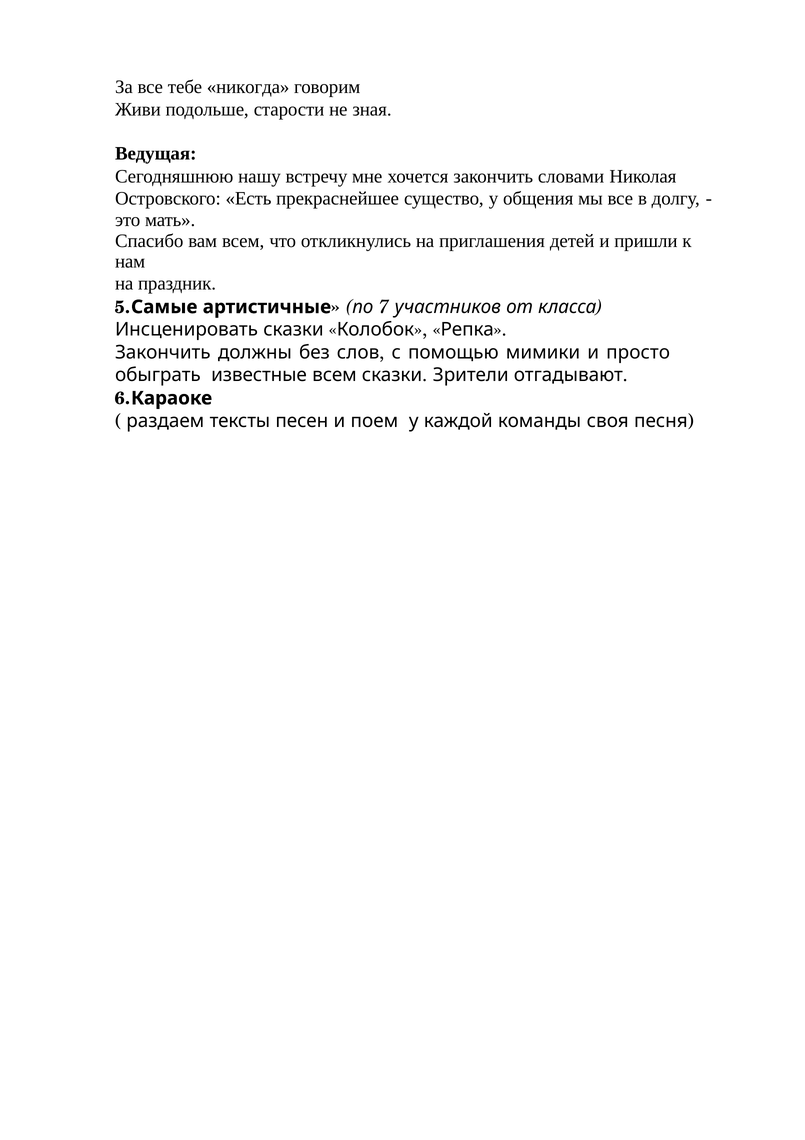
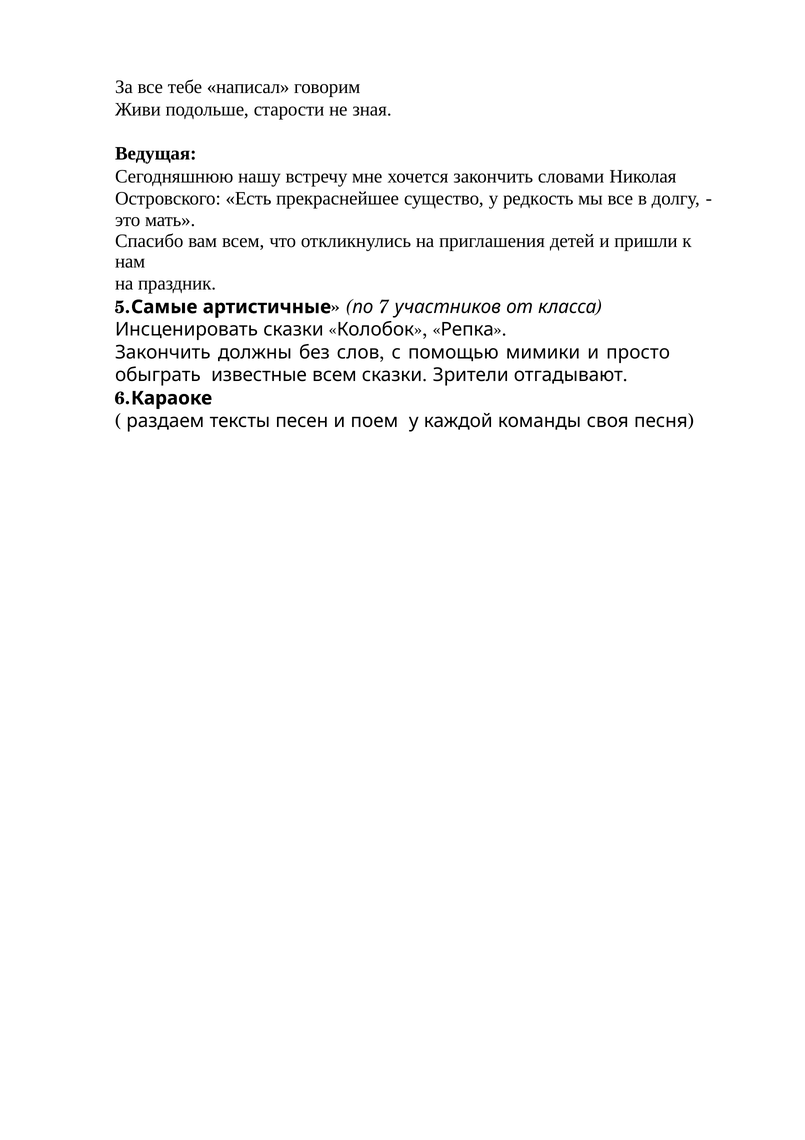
никогда: никогда -> написал
общения: общения -> редкость
